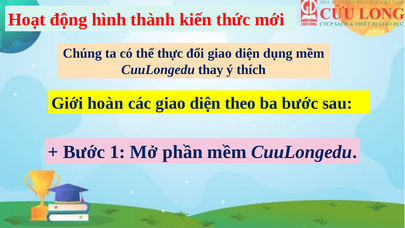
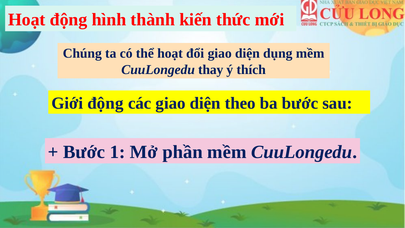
thể thực: thực -> hoạt
Giới hoàn: hoàn -> động
